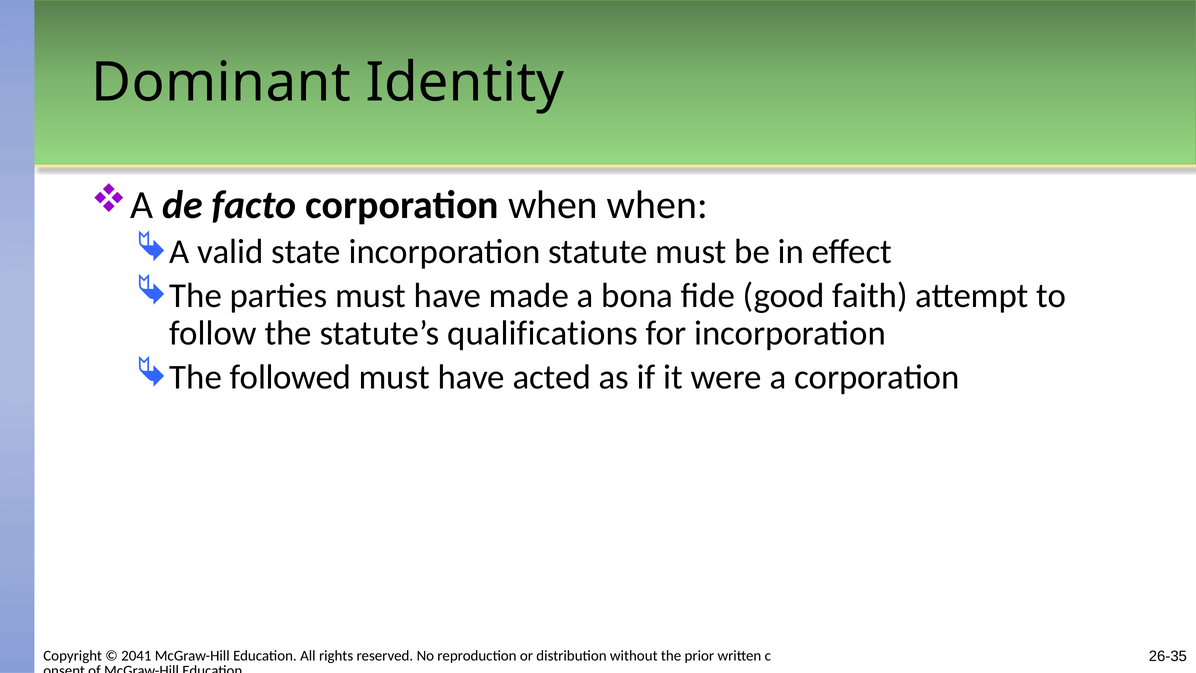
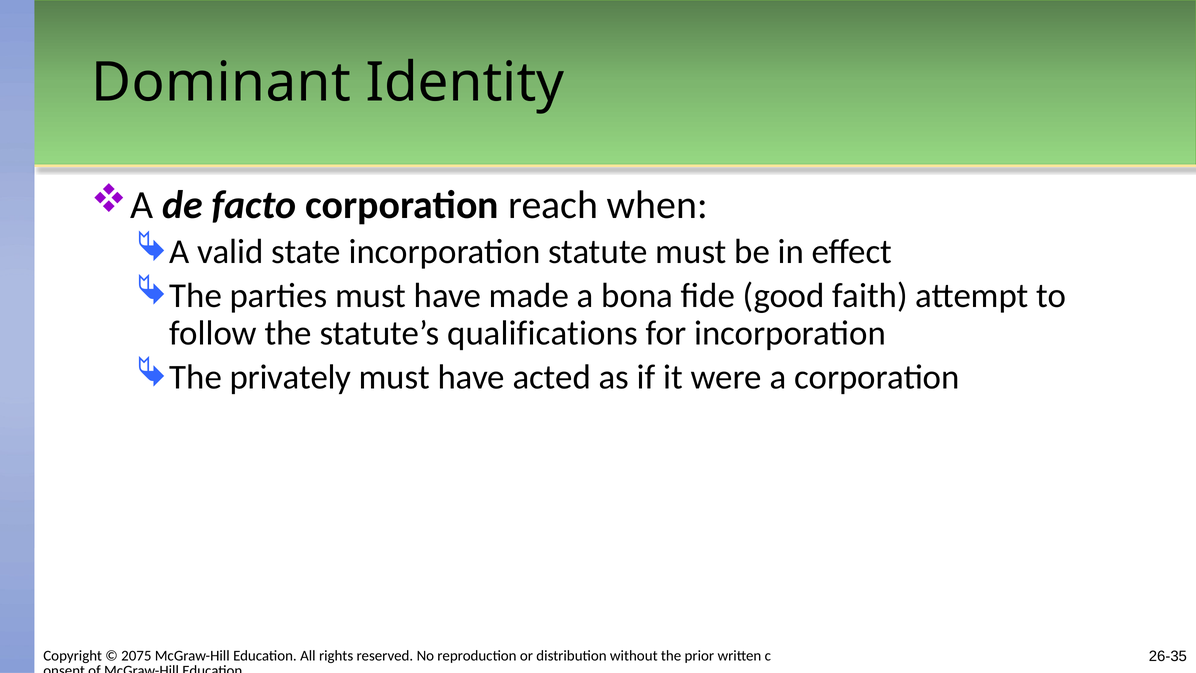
corporation when: when -> reach
followed: followed -> privately
2041: 2041 -> 2075
